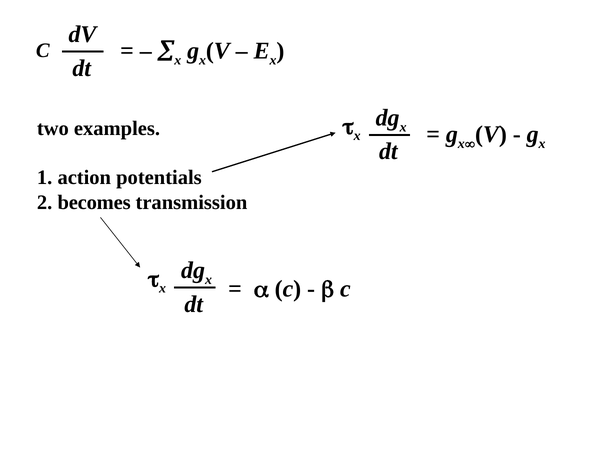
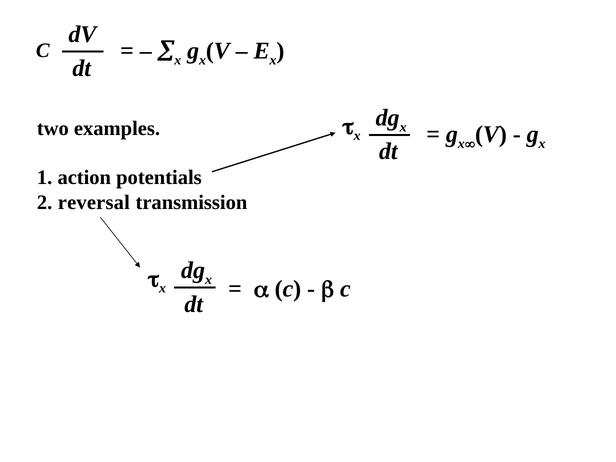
becomes: becomes -> reversal
